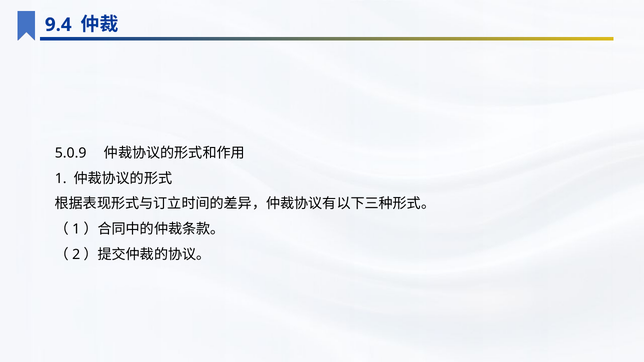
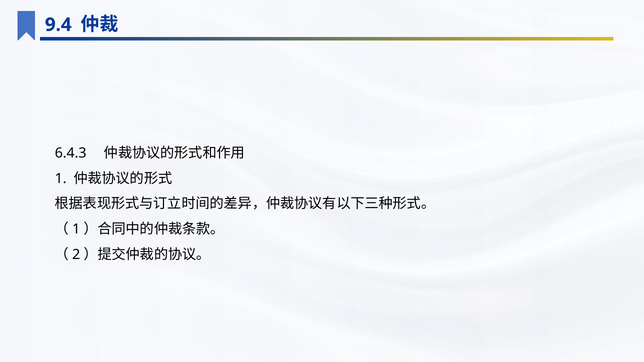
5.0.9: 5.0.9 -> 6.4.3
